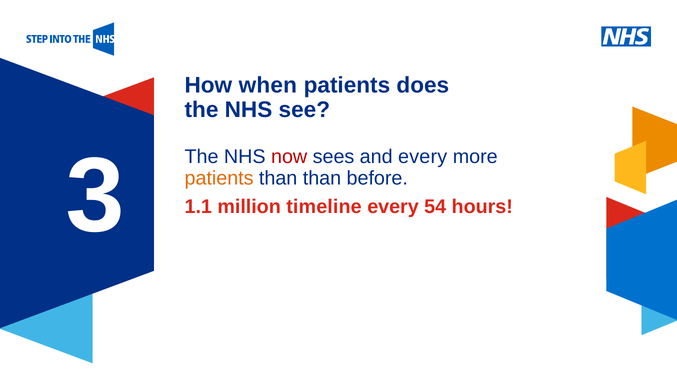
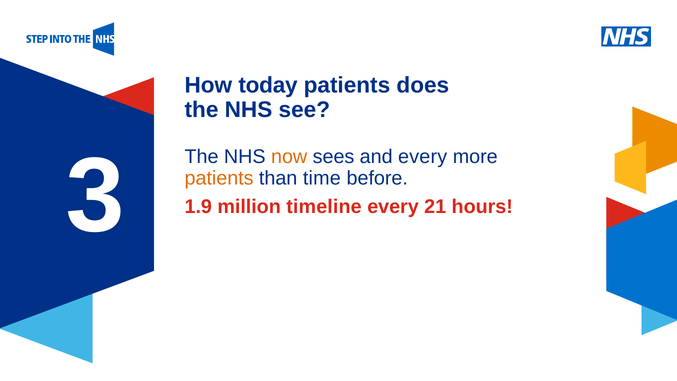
when: when -> today
now colour: red -> orange
than than: than -> time
1.1: 1.1 -> 1.9
54: 54 -> 21
